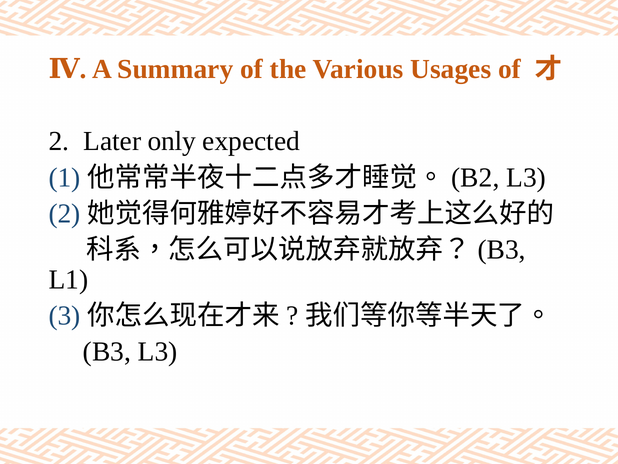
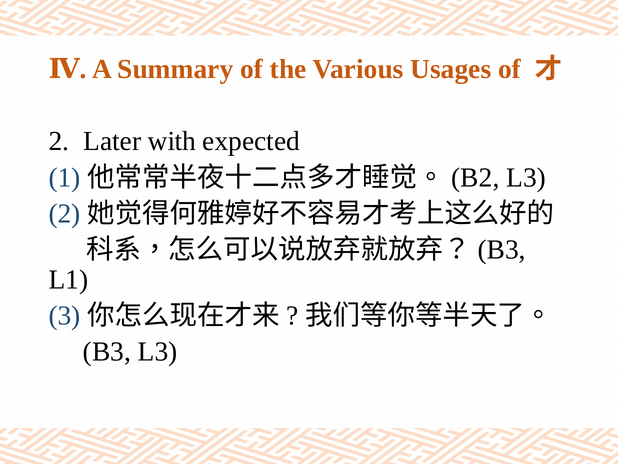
only: only -> with
